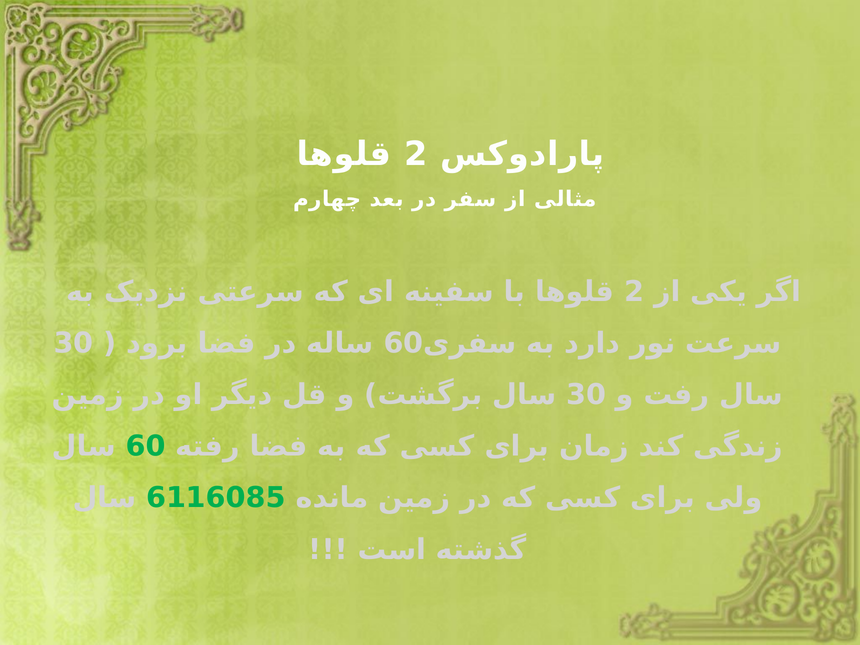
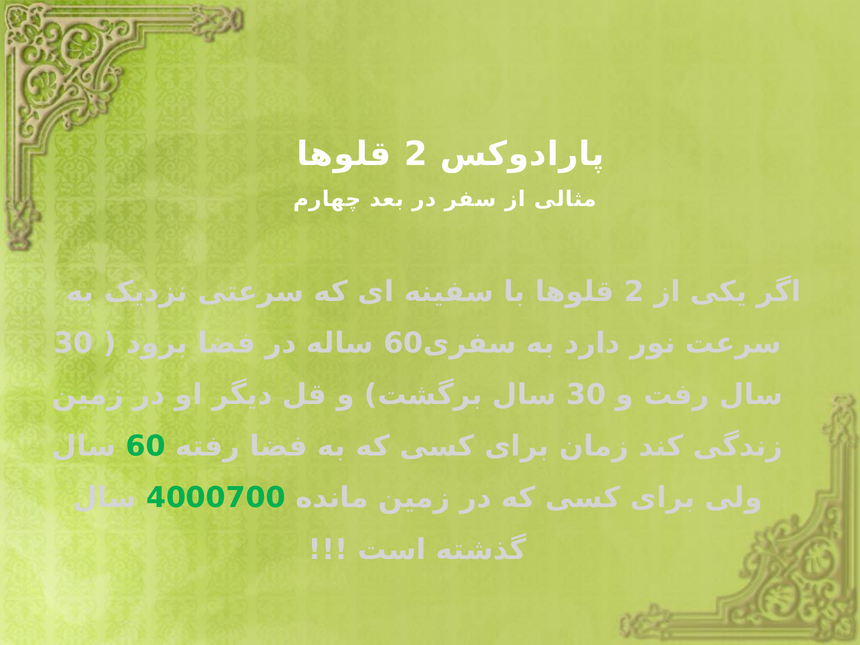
6116085: 6116085 -> 4000700
